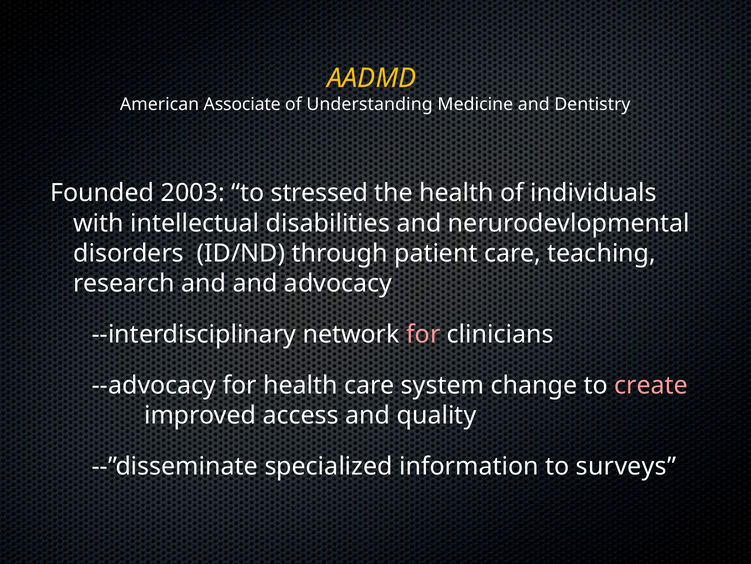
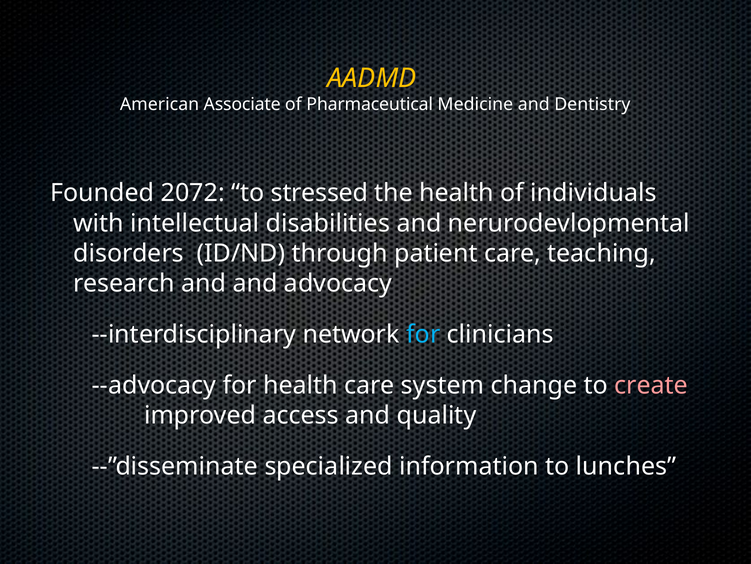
Understanding: Understanding -> Pharmaceutical
2003: 2003 -> 2072
for at (423, 334) colour: pink -> light blue
surveys: surveys -> lunches
